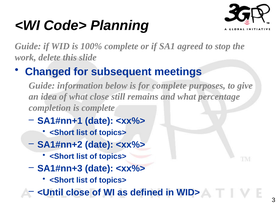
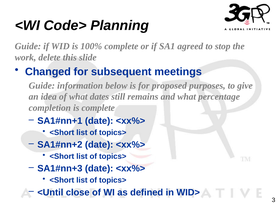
for complete: complete -> proposed
what close: close -> dates
